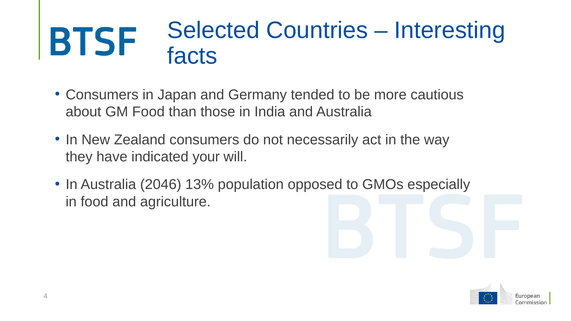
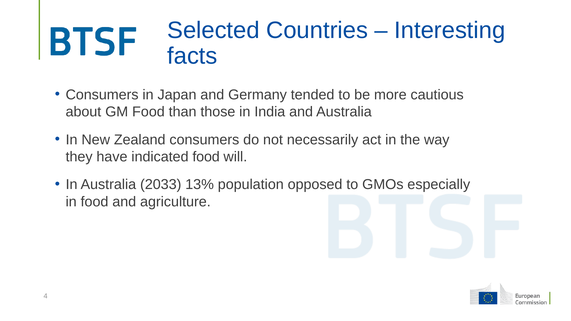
indicated your: your -> food
2046: 2046 -> 2033
